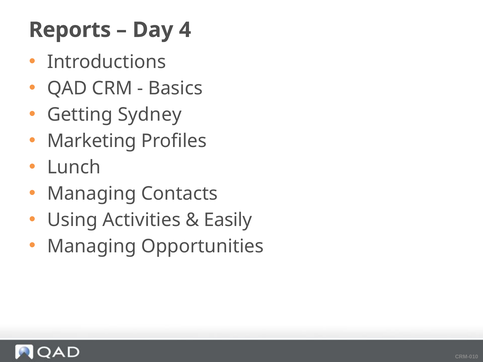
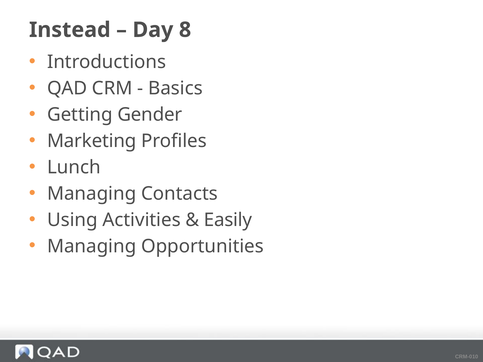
Reports: Reports -> Instead
4: 4 -> 8
Sydney: Sydney -> Gender
